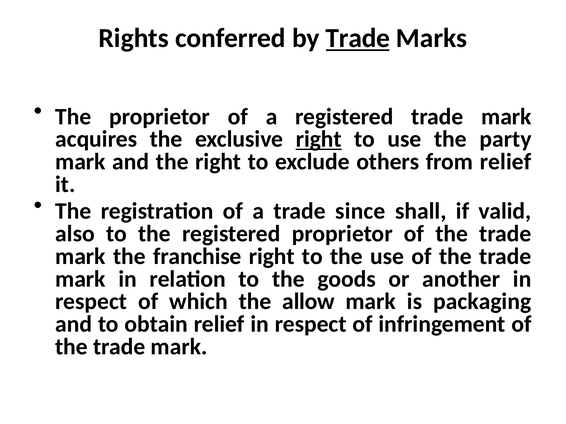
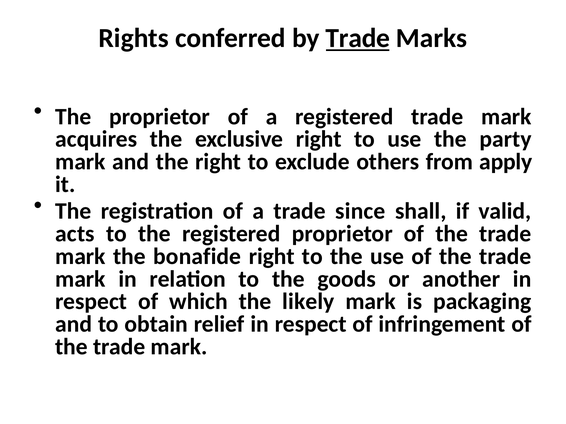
right at (319, 139) underline: present -> none
from relief: relief -> apply
also: also -> acts
franchise: franchise -> bonafide
allow: allow -> likely
